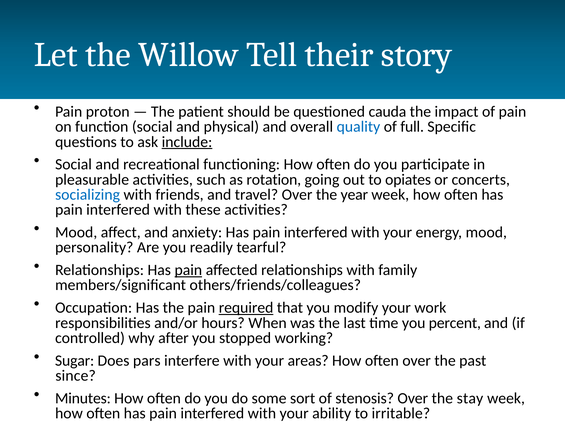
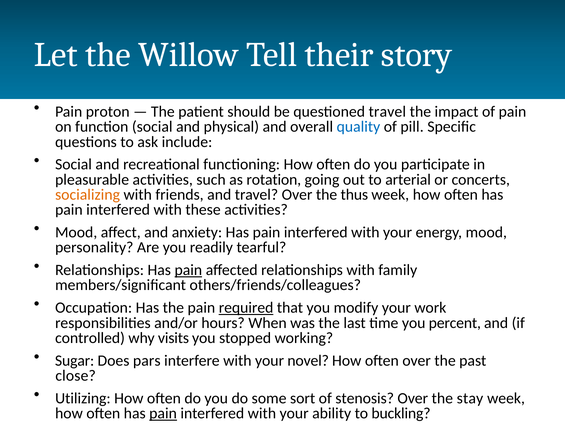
questioned cauda: cauda -> travel
full: full -> pill
include underline: present -> none
opiates: opiates -> arterial
socializing colour: blue -> orange
year: year -> thus
after: after -> visits
areas: areas -> novel
since: since -> close
Minutes: Minutes -> Utilizing
pain at (163, 413) underline: none -> present
irritable: irritable -> buckling
